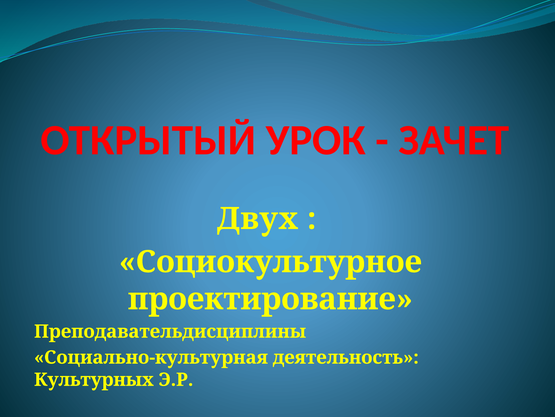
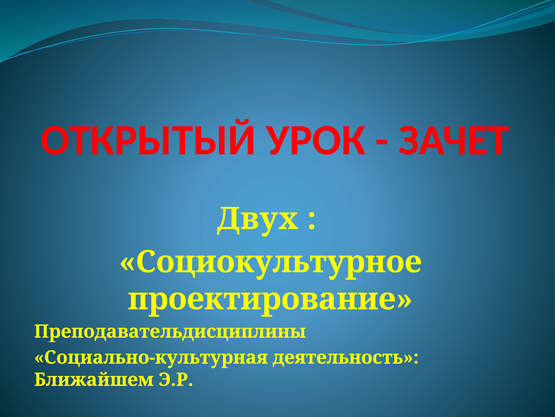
Культурных: Культурных -> Ближайшем
